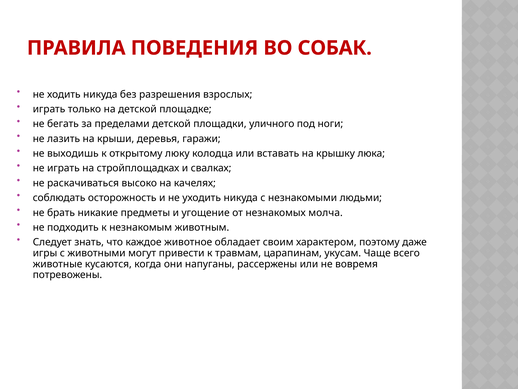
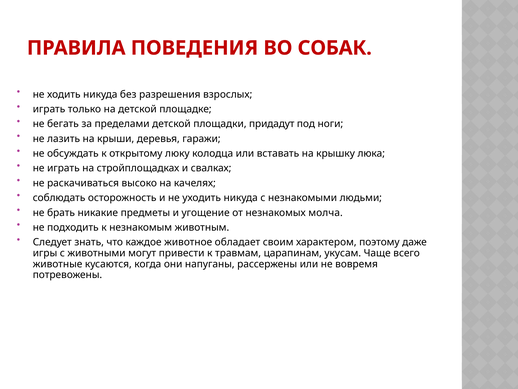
уличного: уличного -> придадут
выходишь: выходишь -> обсуждать
